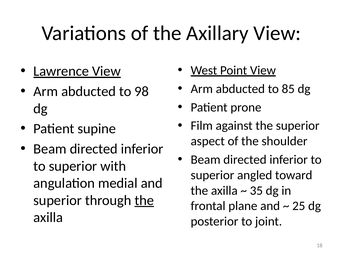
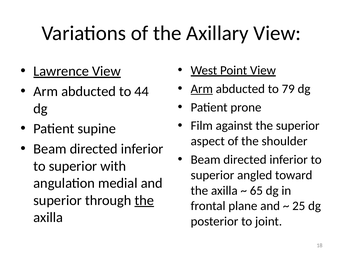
Arm at (202, 89) underline: none -> present
85: 85 -> 79
98: 98 -> 44
35: 35 -> 65
